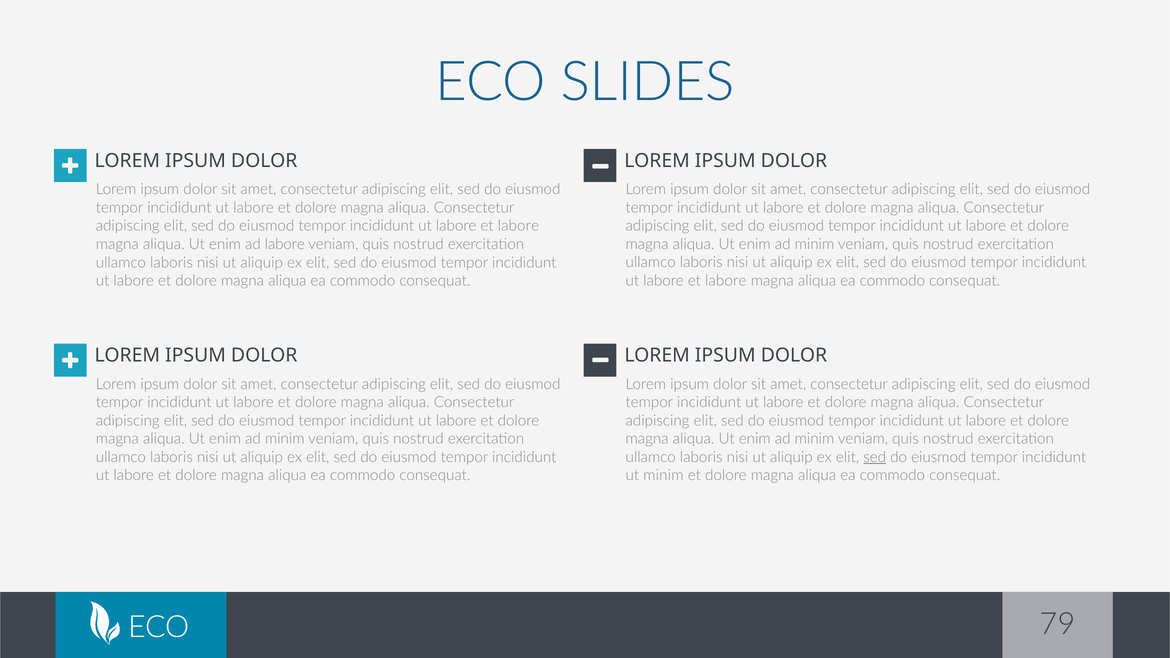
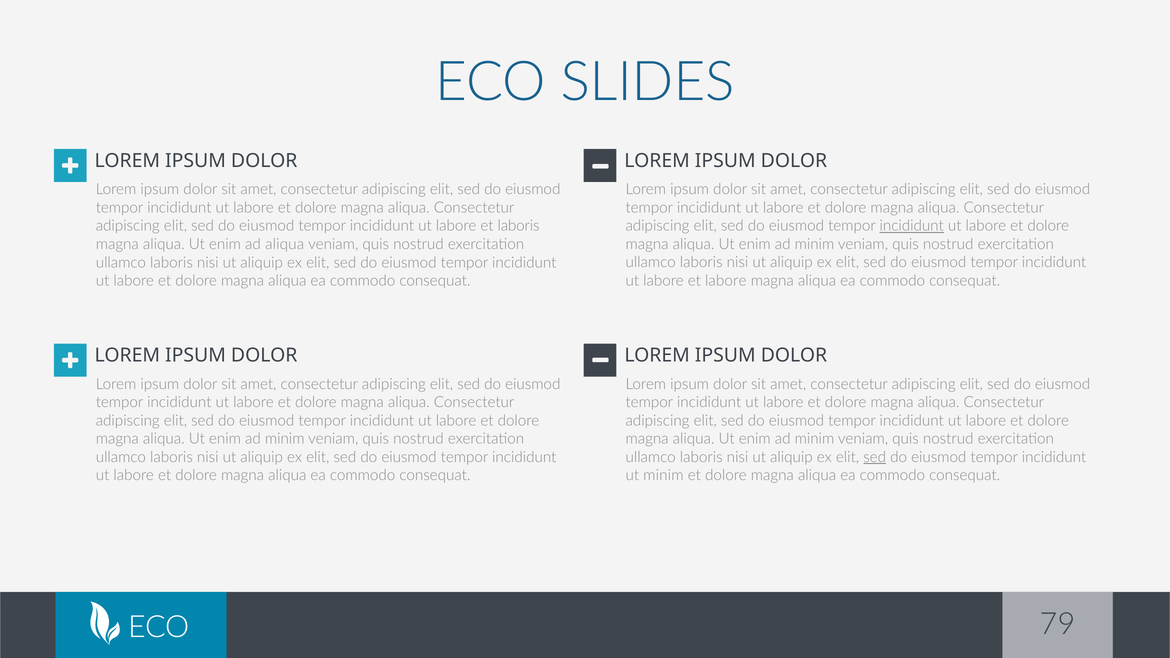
incididunt at (912, 226) underline: none -> present
labore at (518, 226): labore -> laboris
ad labore: labore -> aliqua
